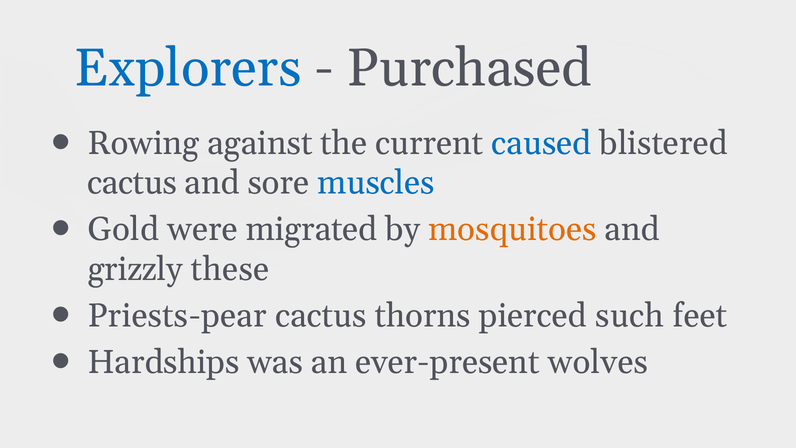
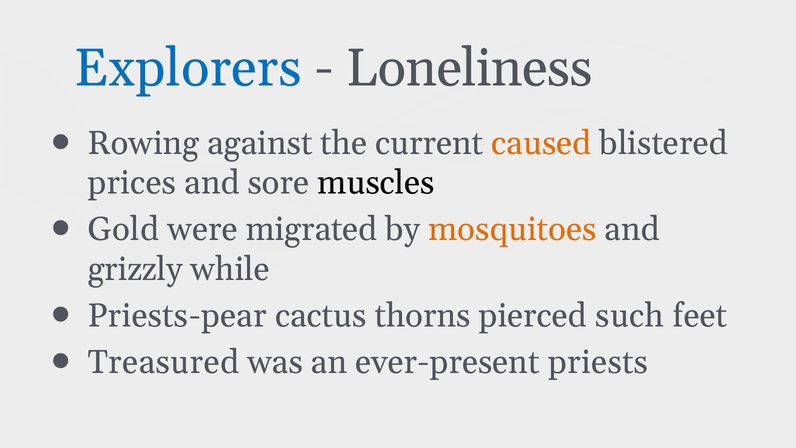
Purchased: Purchased -> Loneliness
caused colour: blue -> orange
cactus at (132, 183): cactus -> prices
muscles colour: blue -> black
these: these -> while
Hardships: Hardships -> Treasured
wolves: wolves -> priests
